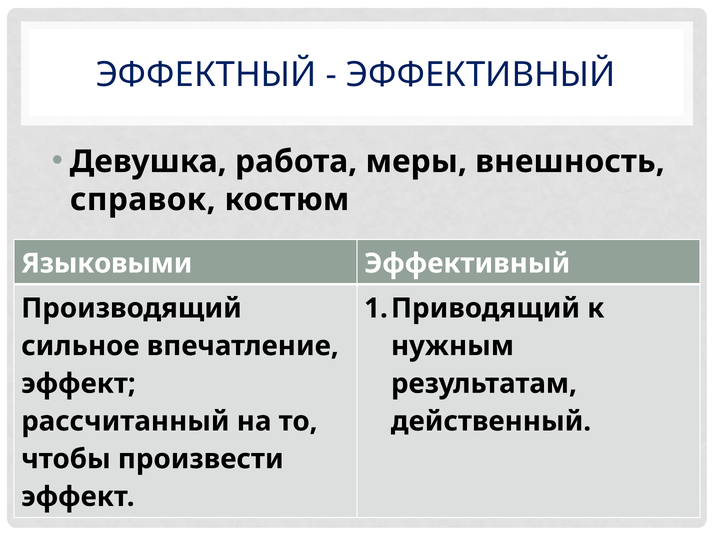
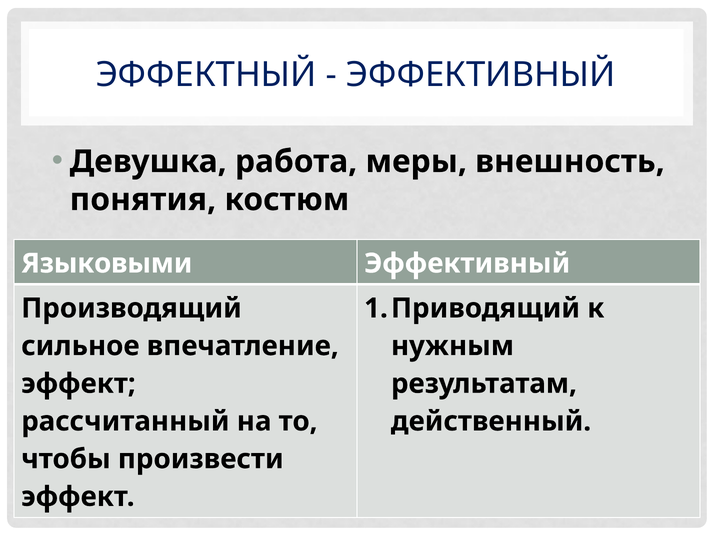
справок: справок -> понятия
